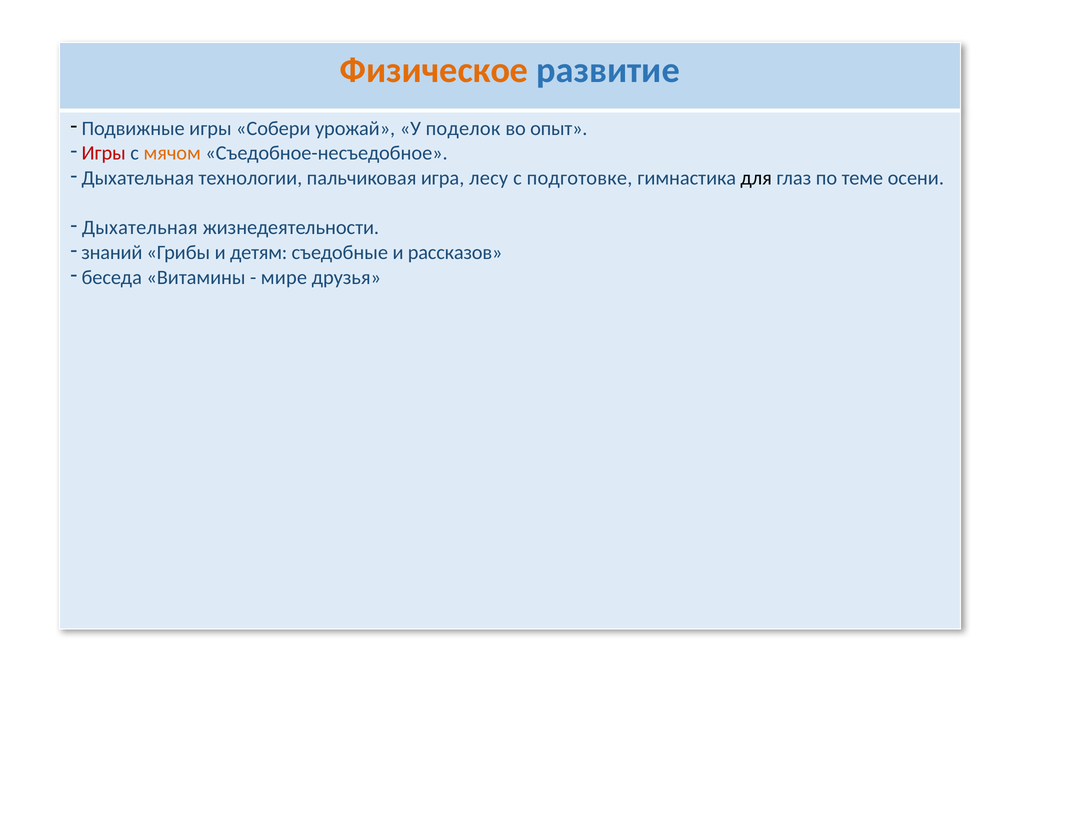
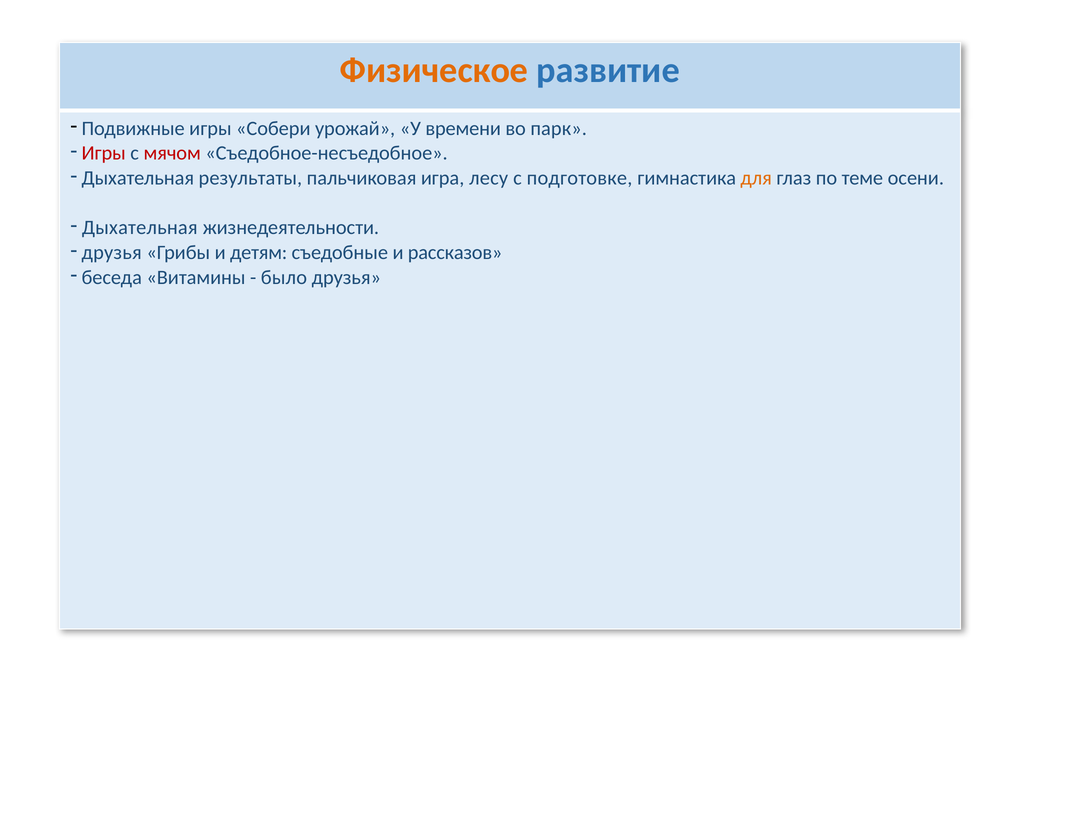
поделок: поделок -> времени
опыт: опыт -> парк
мячом colour: orange -> red
технологии: технологии -> результаты
для colour: black -> orange
знаний at (112, 253): знаний -> друзья
мире: мире -> было
